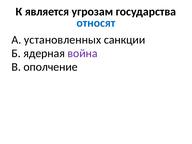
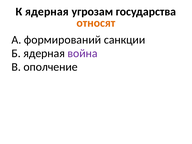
К является: является -> ядерная
относят colour: blue -> orange
установленных: установленных -> формирований
